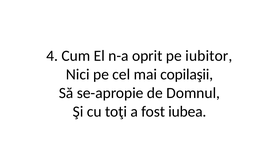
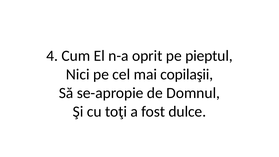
iubitor: iubitor -> pieptul
iubea: iubea -> dulce
